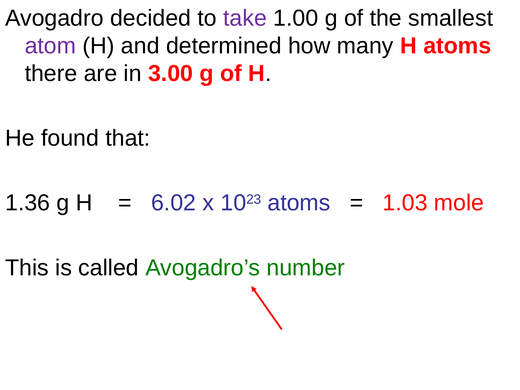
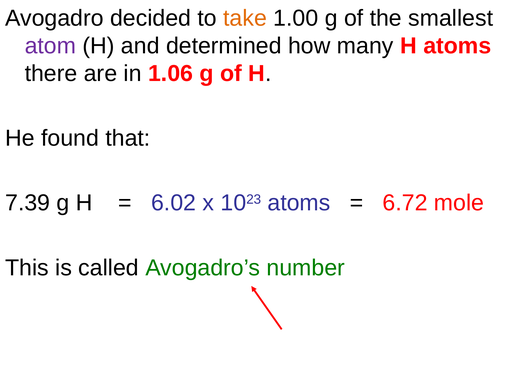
take colour: purple -> orange
3.00: 3.00 -> 1.06
1.36: 1.36 -> 7.39
1.03: 1.03 -> 6.72
